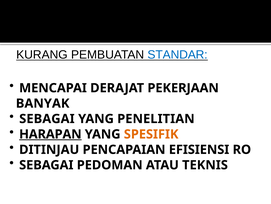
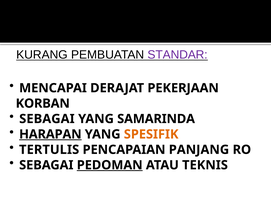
STANDAR colour: blue -> purple
BANYAK: BANYAK -> KORBAN
PENELITIAN: PENELITIAN -> SAMARINDA
DITINJAU: DITINJAU -> TERTULIS
EFISIENSI: EFISIENSI -> PANJANG
PEDOMAN underline: none -> present
